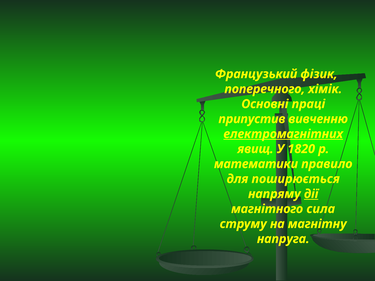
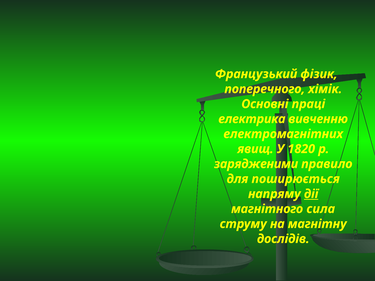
припустив: припустив -> електрика
електромагнітних underline: present -> none
математики: математики -> зарядженими
напруга: напруга -> дослідів
